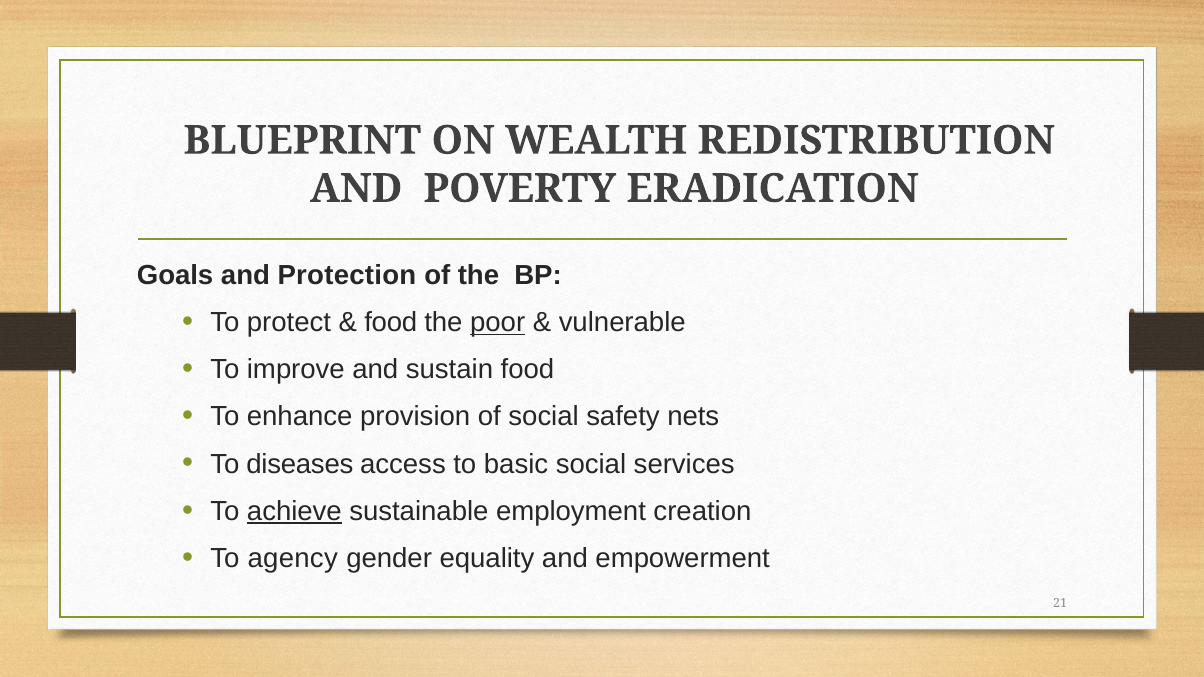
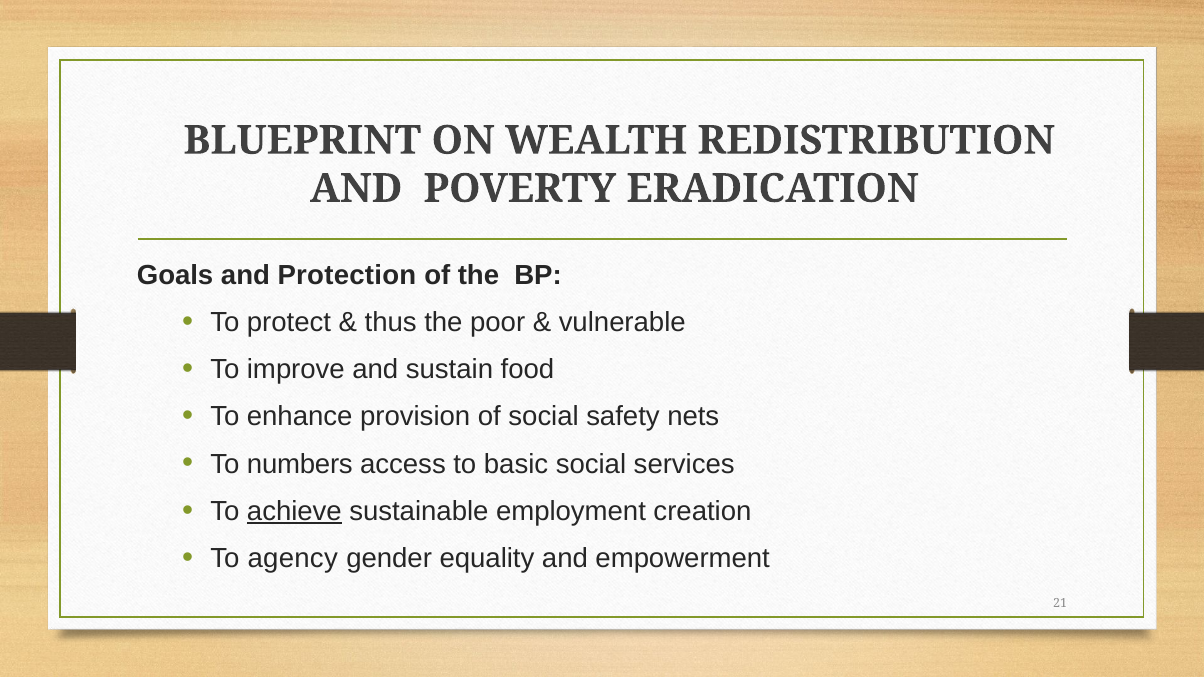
food at (391, 323): food -> thus
poor underline: present -> none
diseases: diseases -> numbers
